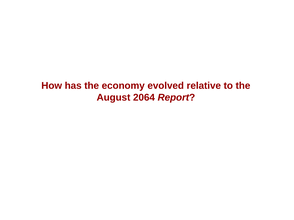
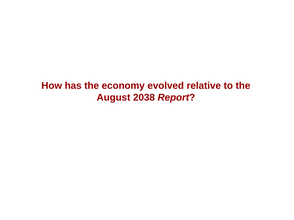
2064: 2064 -> 2038
